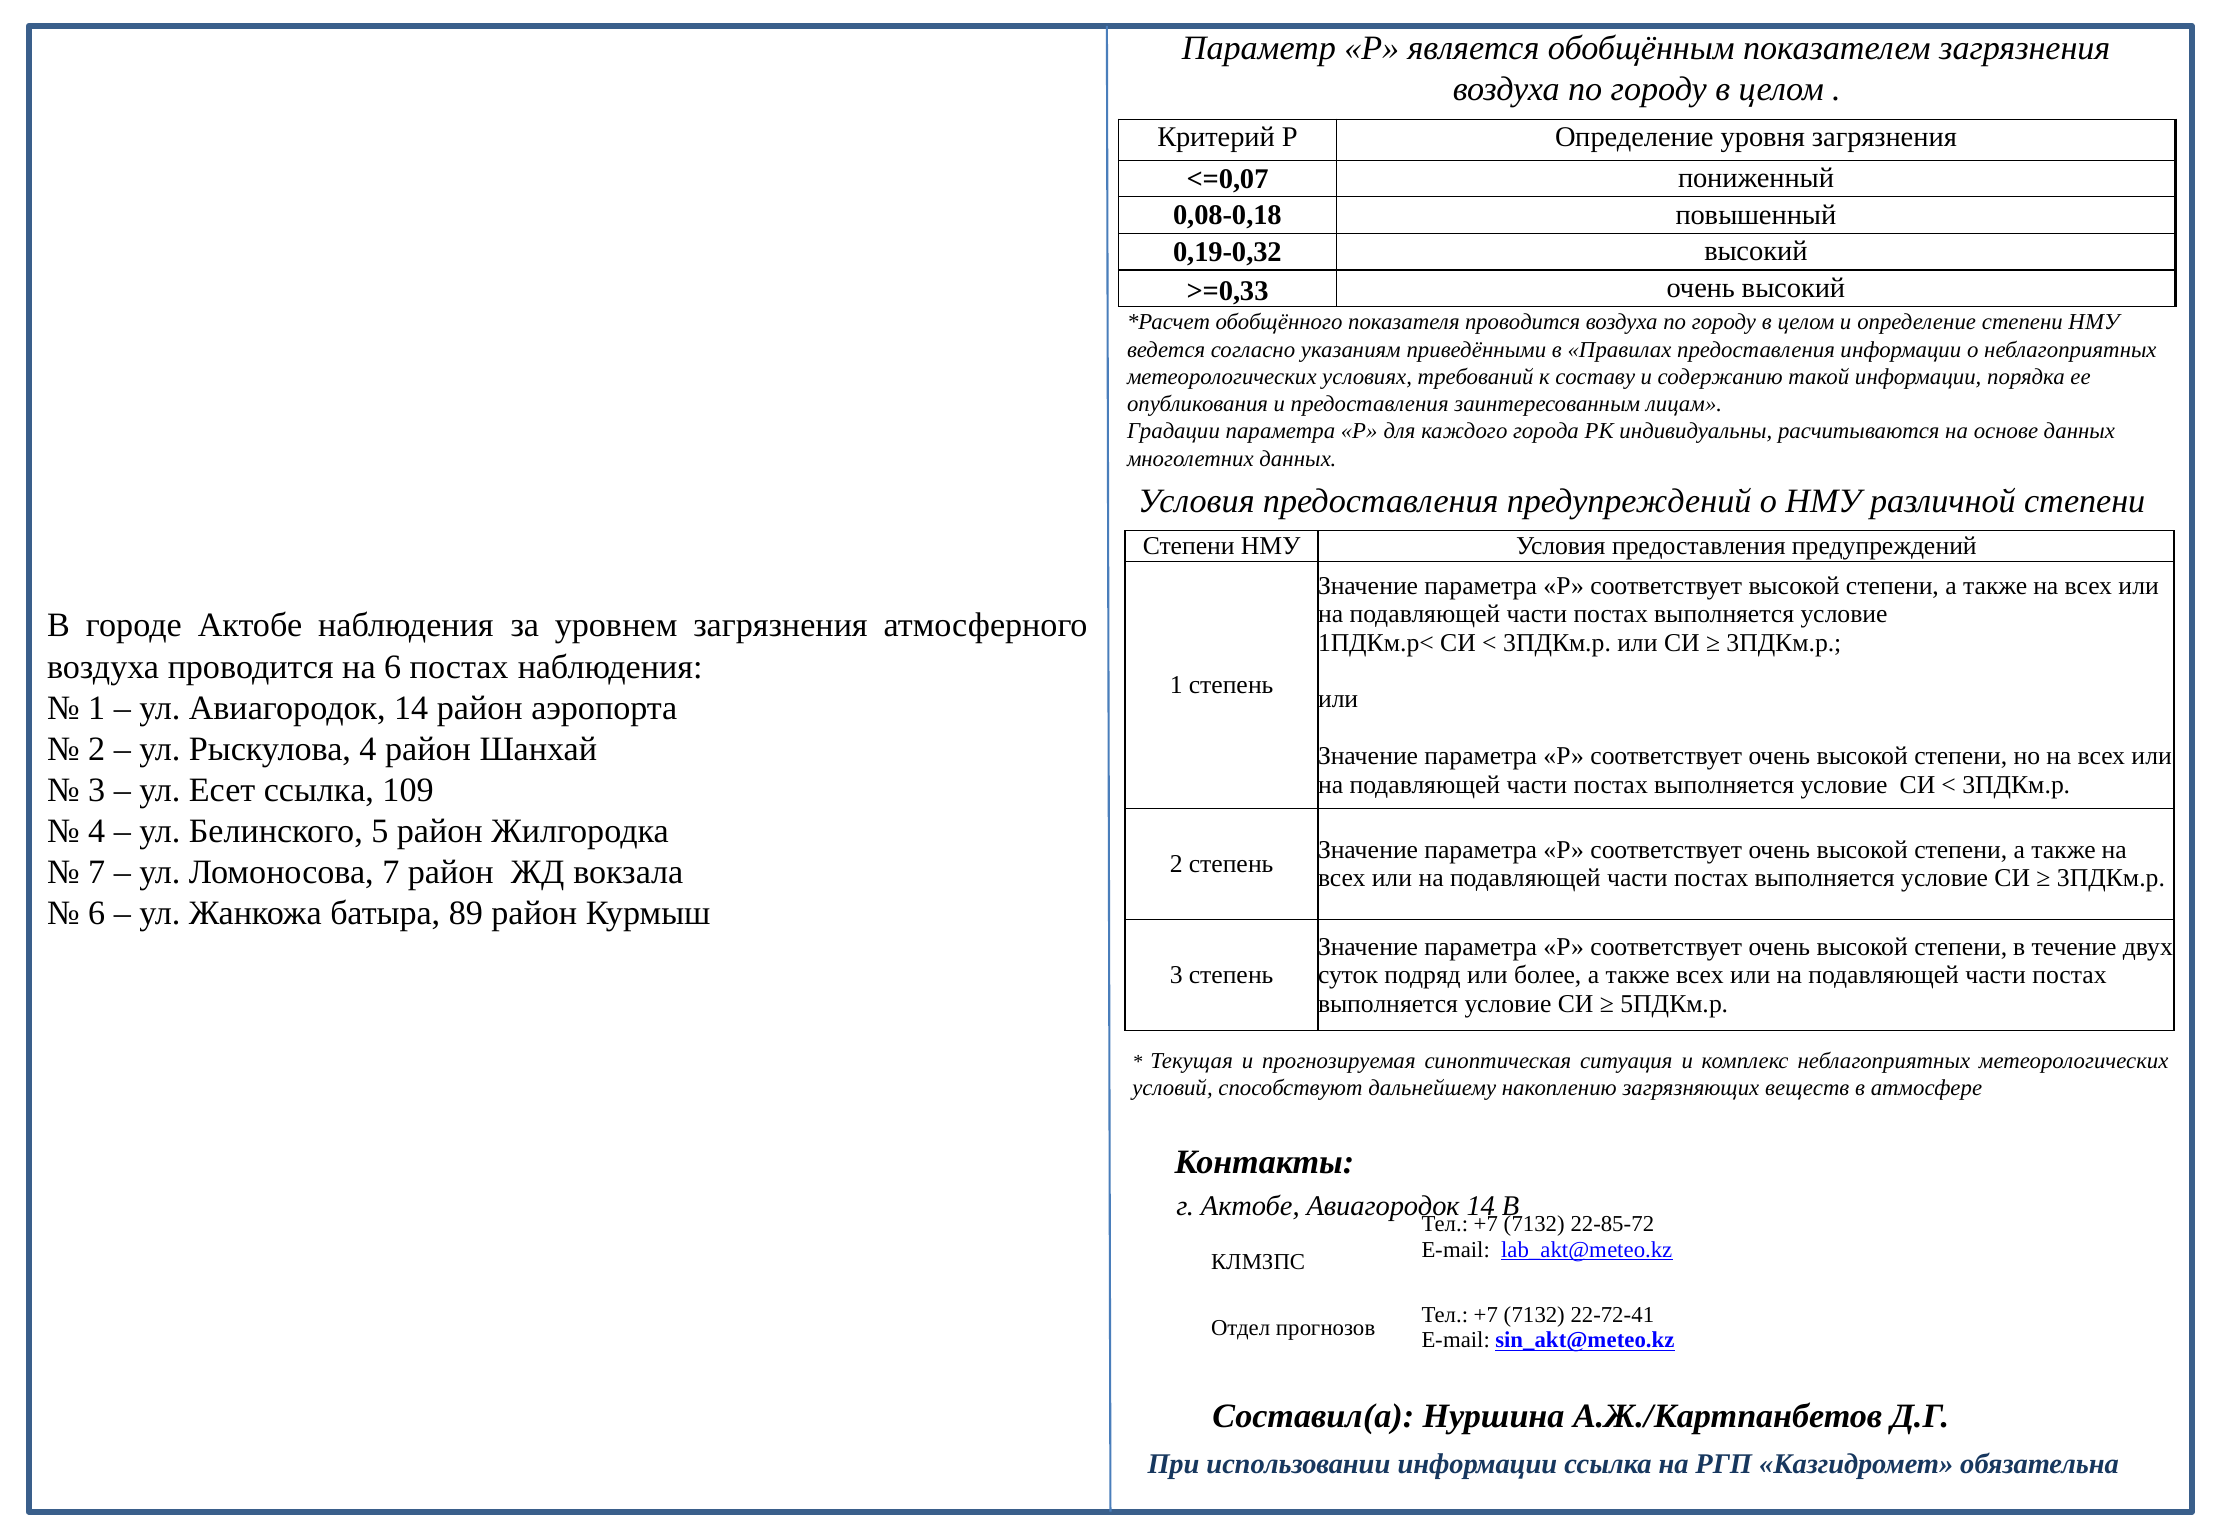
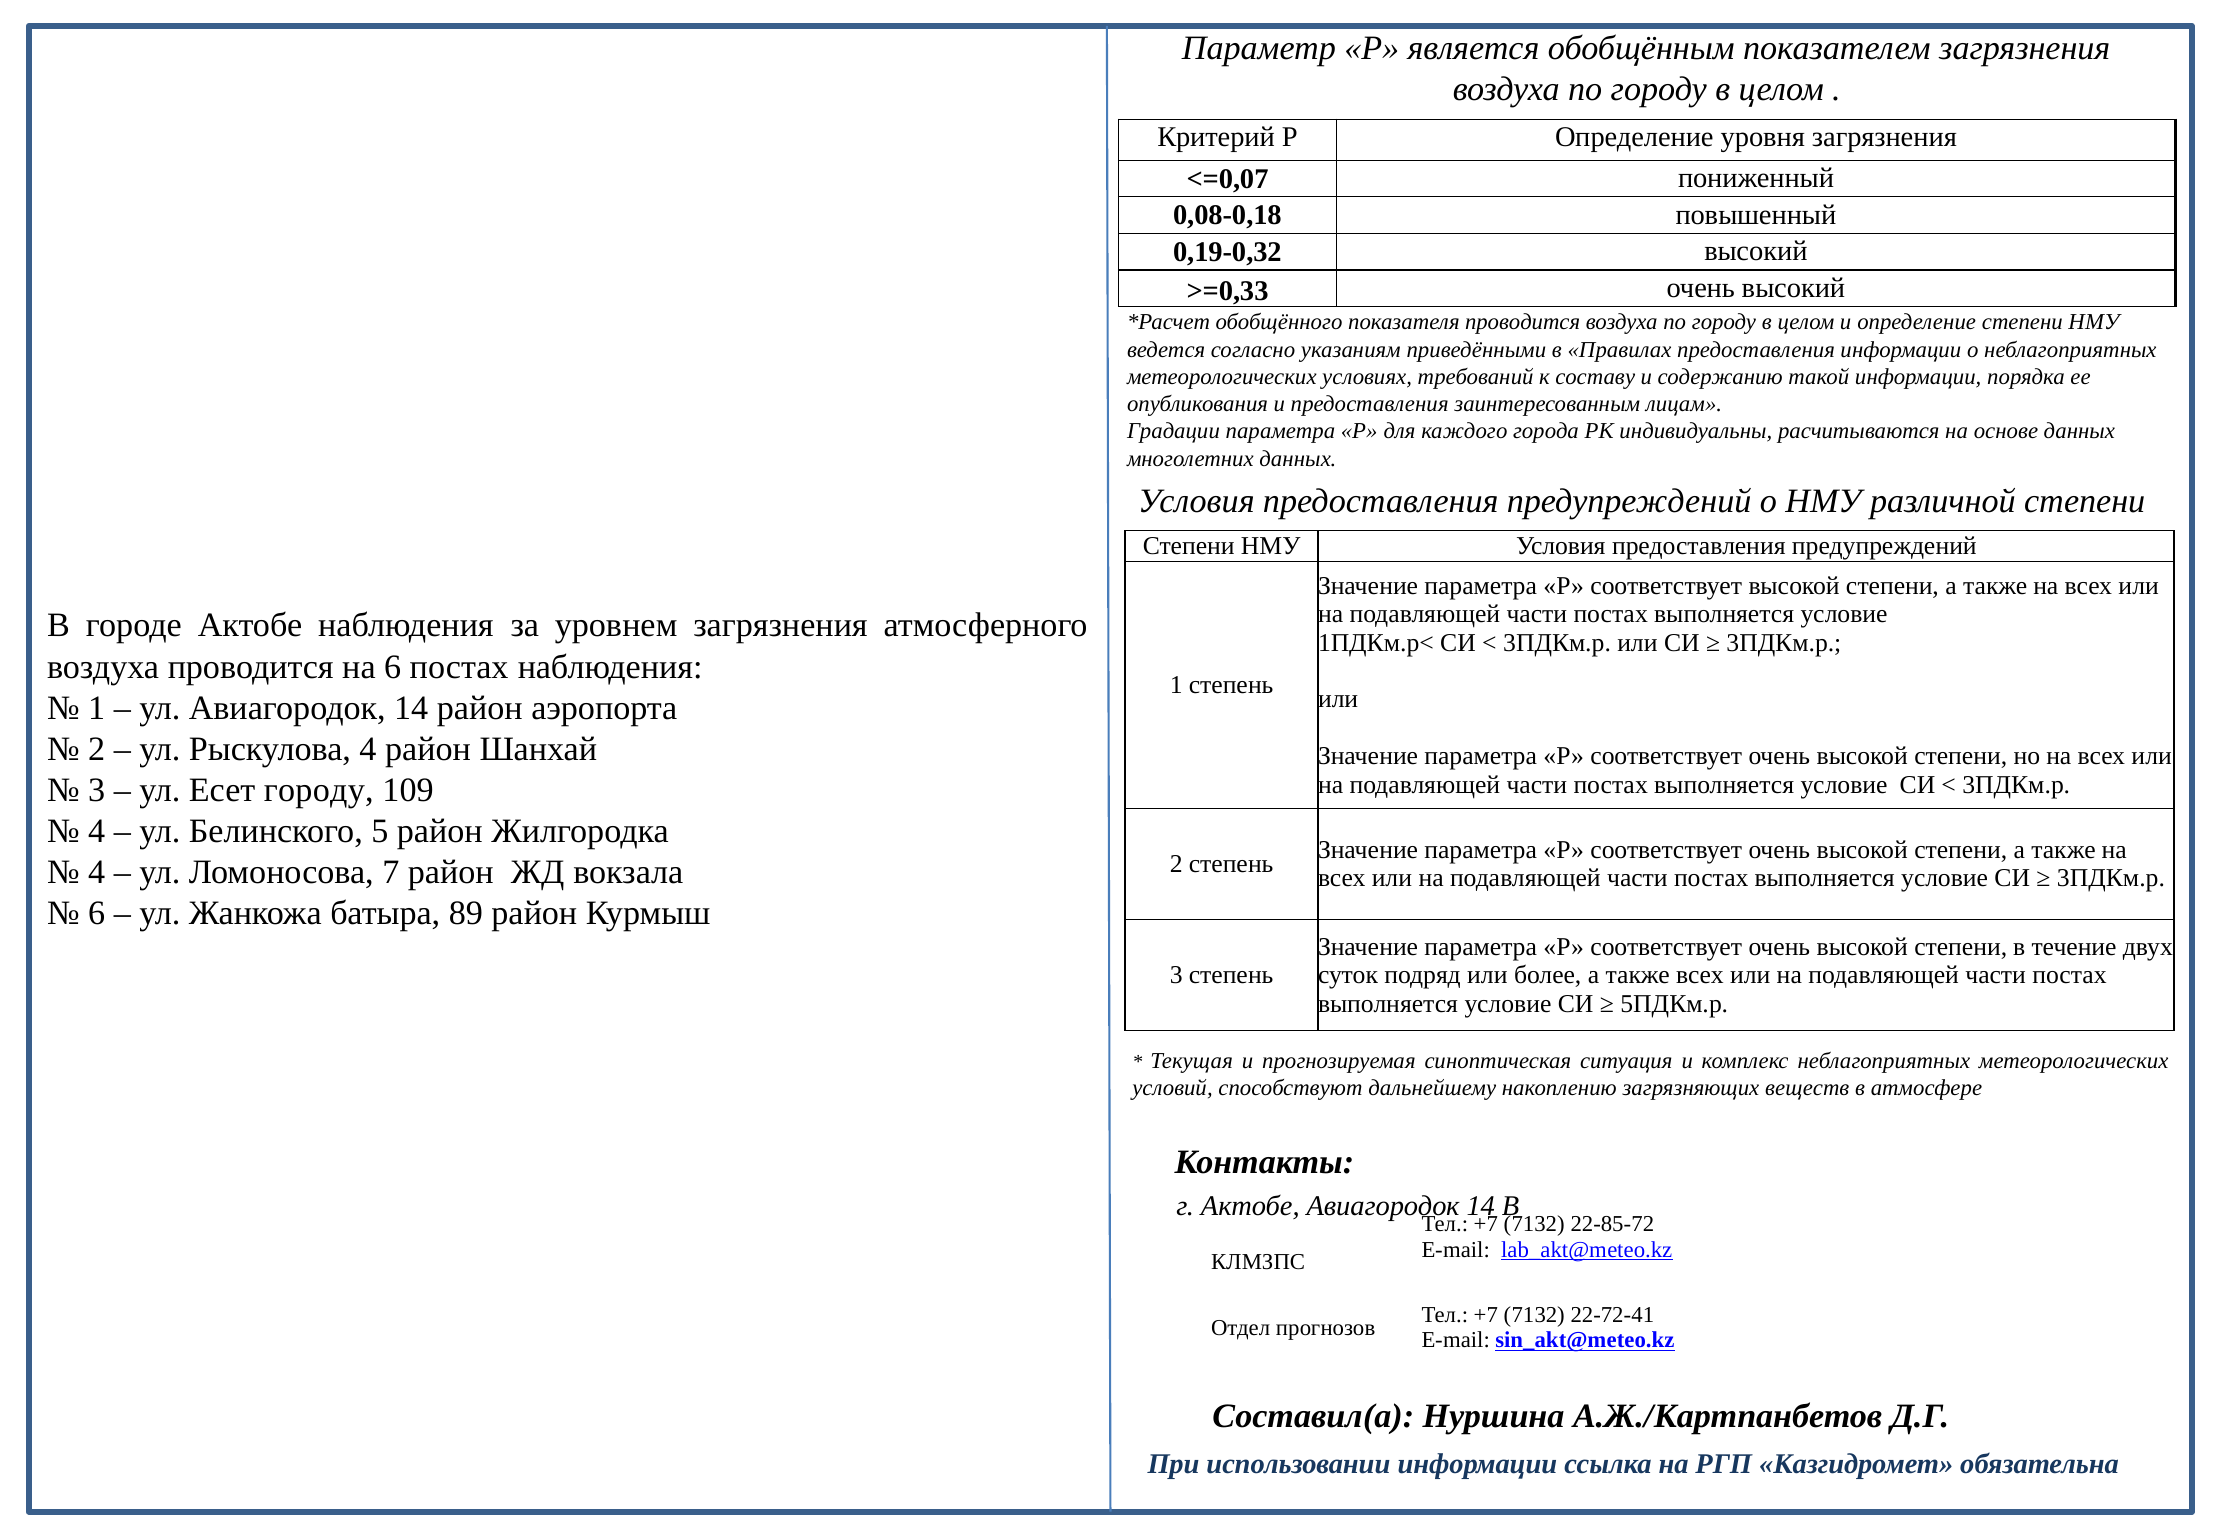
Есет ссылка: ссылка -> городу
7 at (97, 872): 7 -> 4
